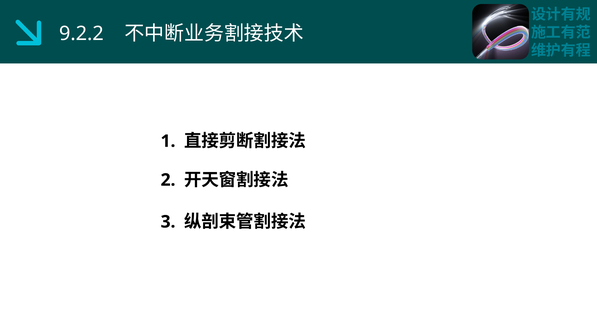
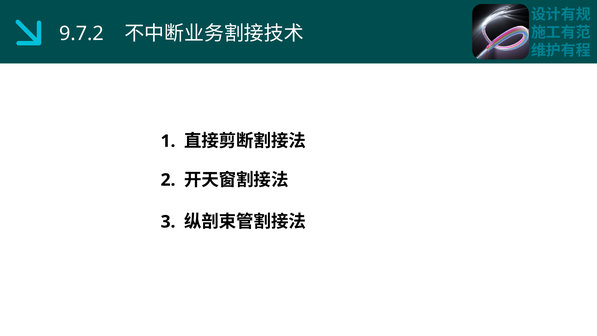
9.2.2: 9.2.2 -> 9.7.2
